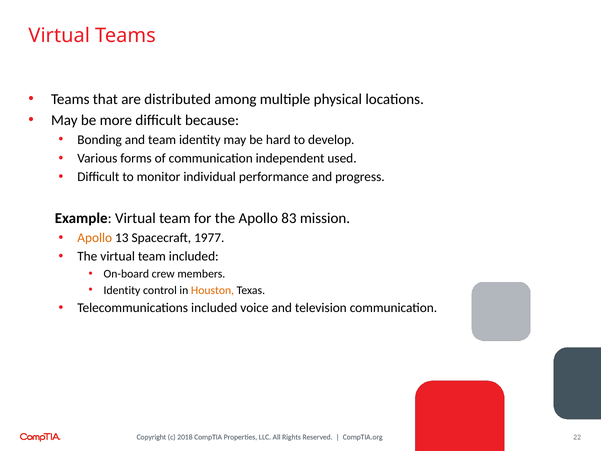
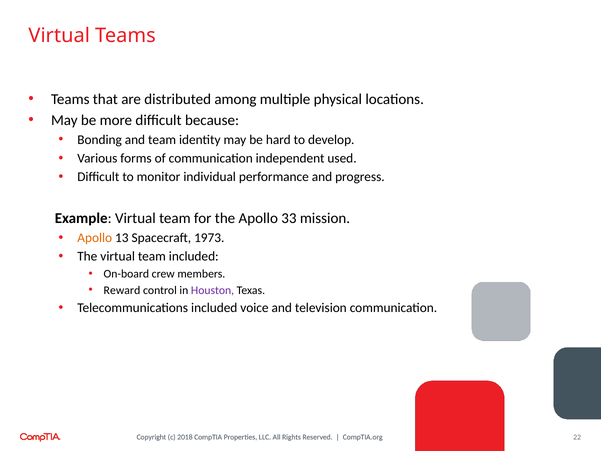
83: 83 -> 33
1977: 1977 -> 1973
Identity at (122, 290): Identity -> Reward
Houston colour: orange -> purple
